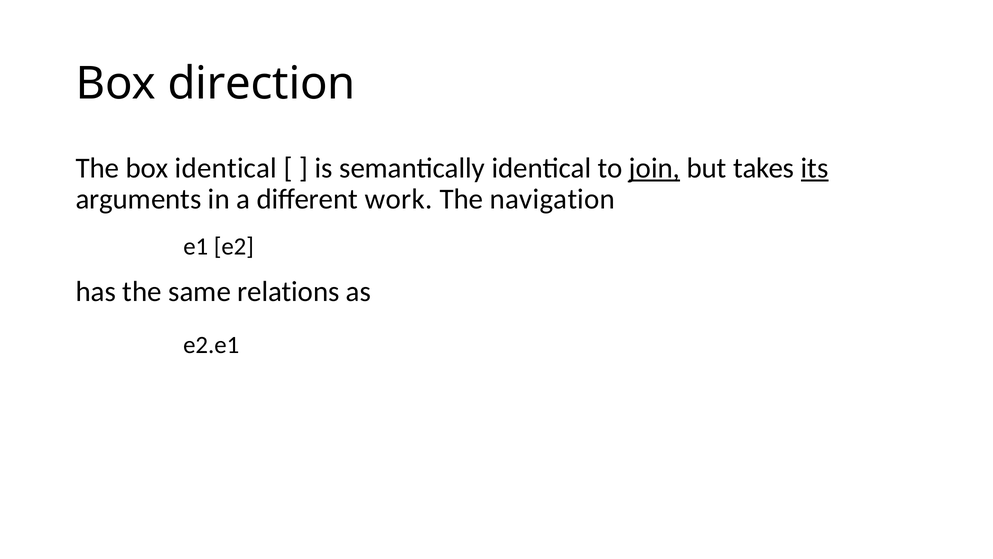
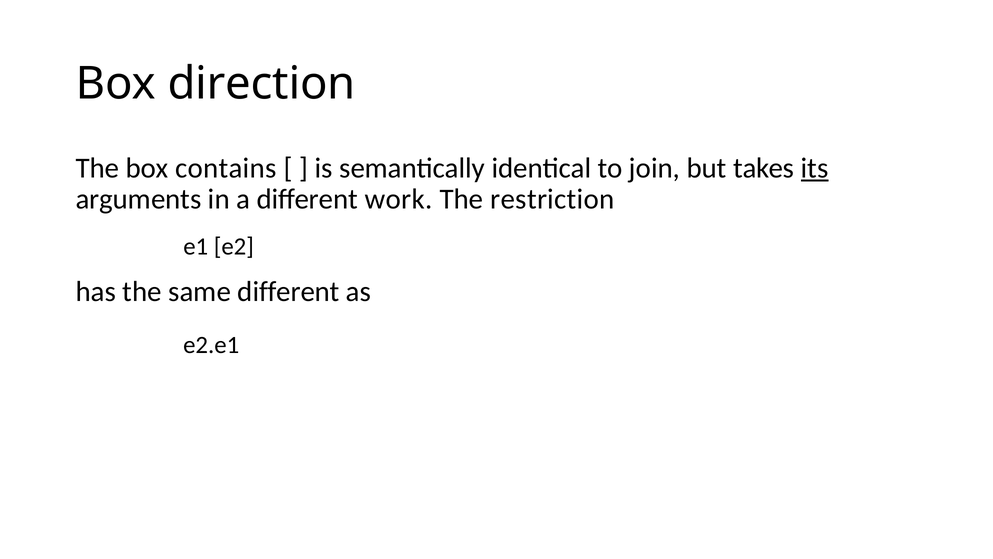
box identical: identical -> contains
join underline: present -> none
navigation: navigation -> restriction
same relations: relations -> different
